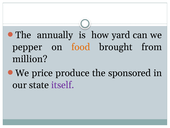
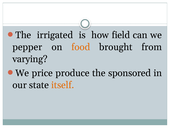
annually: annually -> irrigated
yard: yard -> field
million: million -> varying
itself colour: purple -> orange
